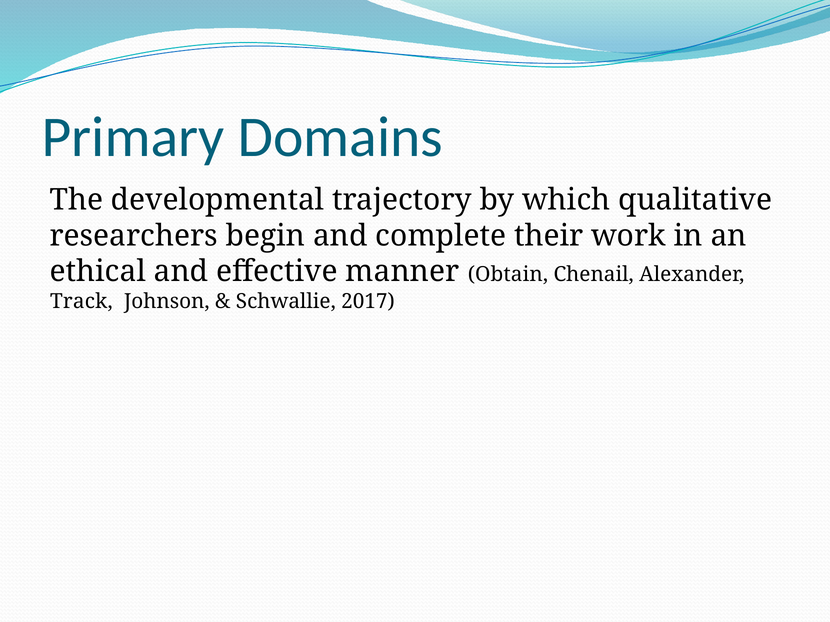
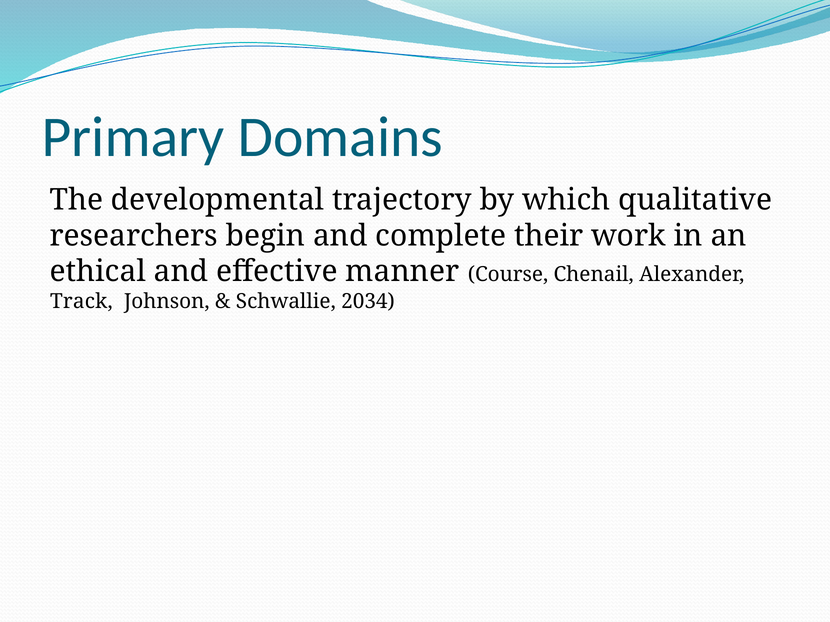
Obtain: Obtain -> Course
2017: 2017 -> 2034
